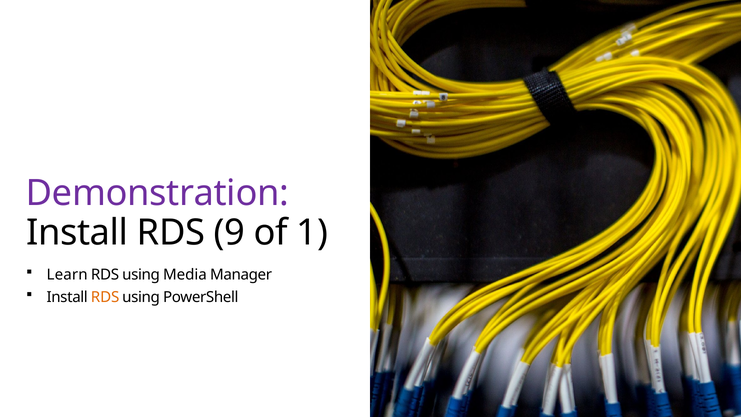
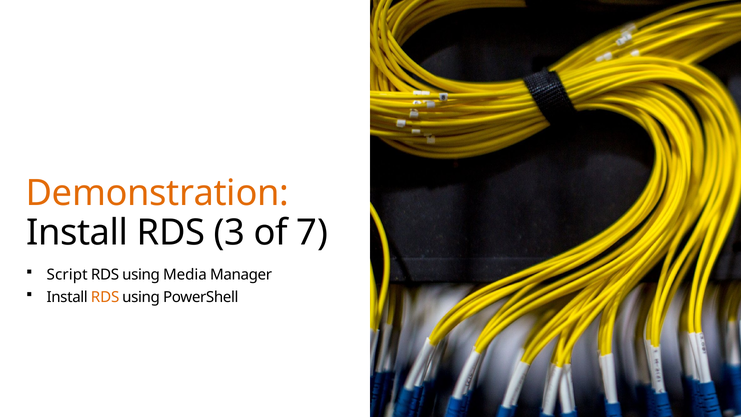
Demonstration colour: purple -> orange
9: 9 -> 3
1: 1 -> 7
Learn: Learn -> Script
